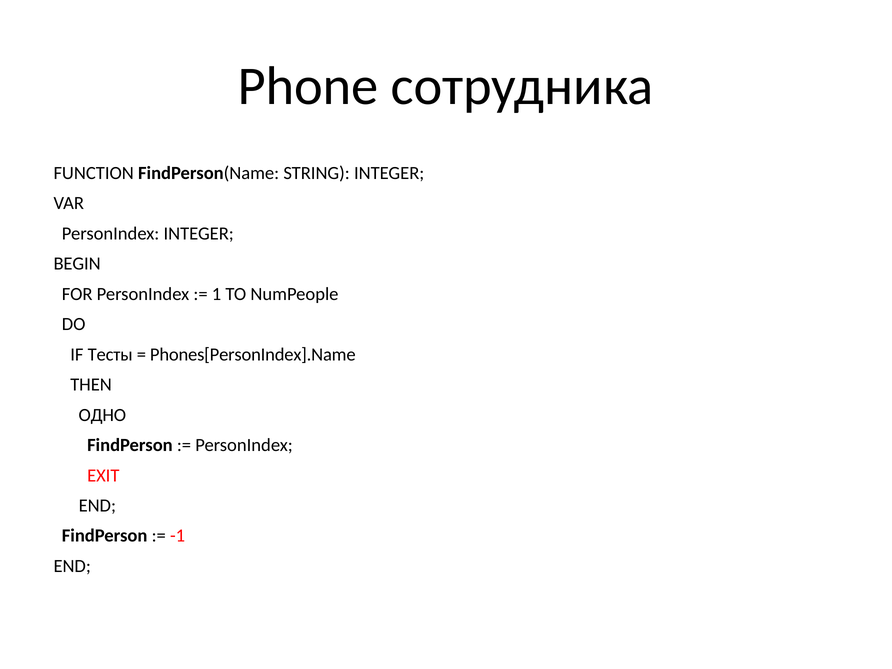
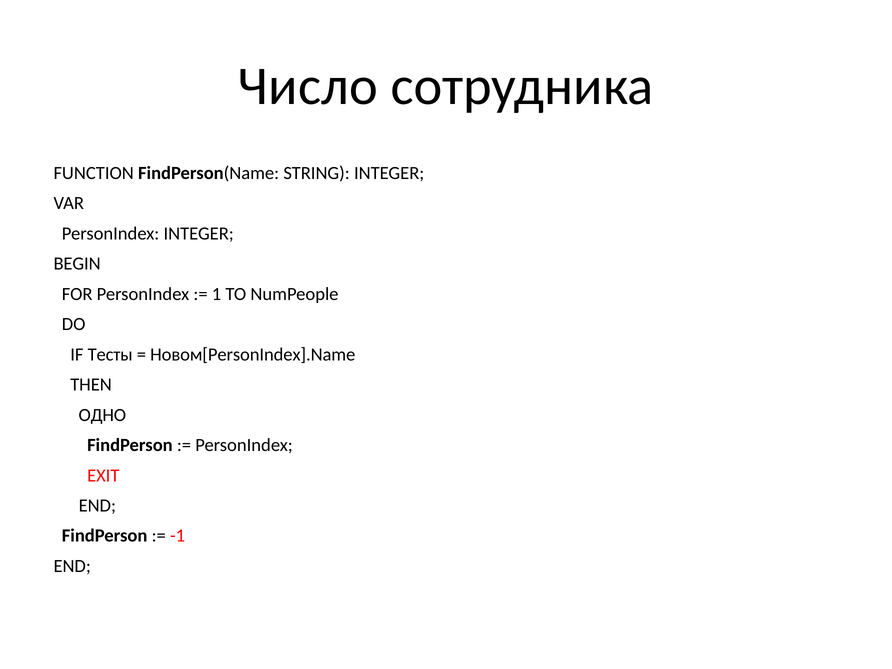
Phone: Phone -> Число
Phones[PersonIndex].Name: Phones[PersonIndex].Name -> Новом[PersonIndex].Name
